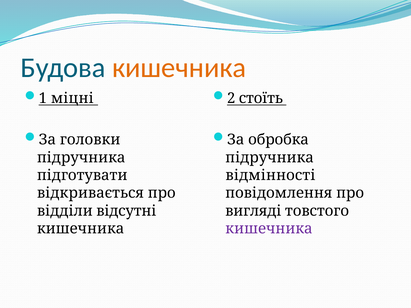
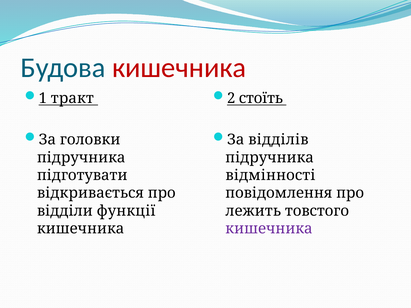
кишечника at (179, 68) colour: orange -> red
міцні: міцні -> тракт
обробка: обробка -> відділів
відсутні: відсутні -> функції
вигляді: вигляді -> лежить
